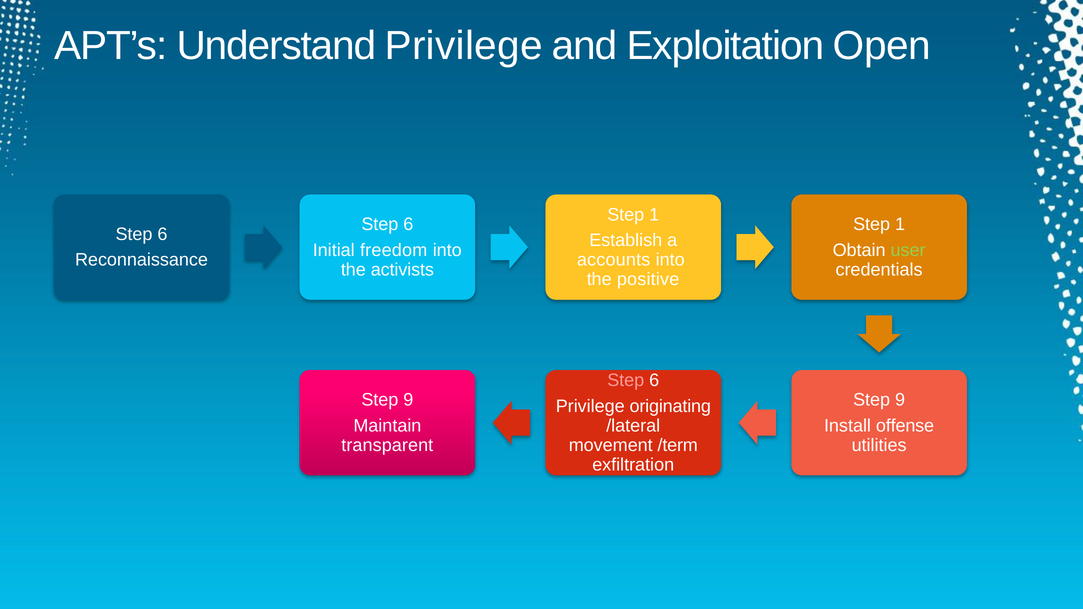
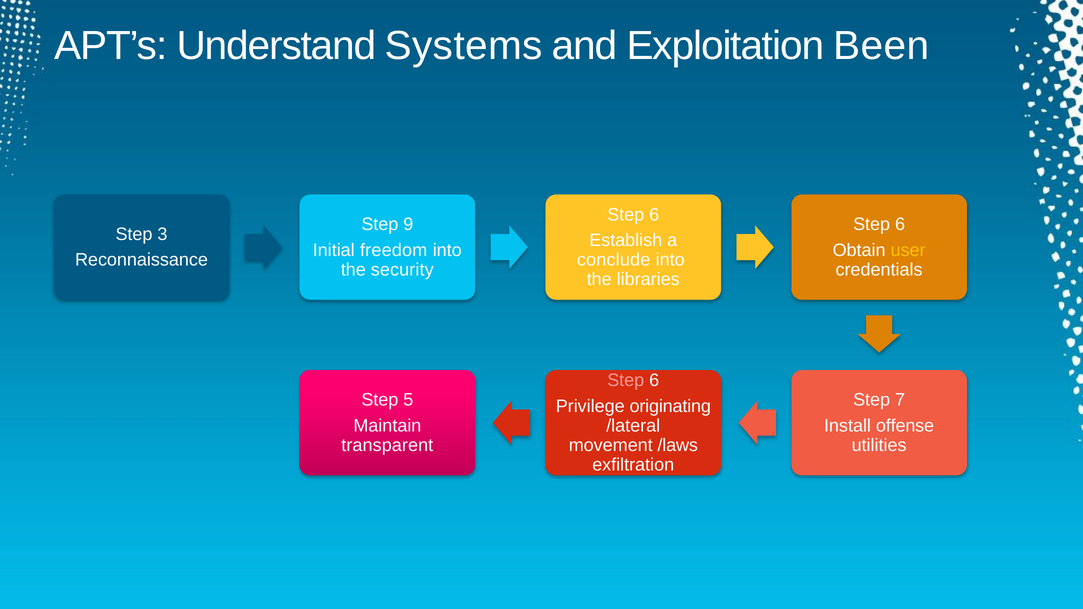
Understand Privilege: Privilege -> Systems
Open: Open -> Been
1 at (654, 215): 1 -> 6
6 at (408, 225): 6 -> 9
1 at (900, 225): 1 -> 6
6 at (162, 234): 6 -> 3
user colour: light green -> yellow
accounts: accounts -> conclude
activists: activists -> security
positive: positive -> libraries
9 at (408, 400): 9 -> 5
9 at (900, 400): 9 -> 7
/term: /term -> /laws
